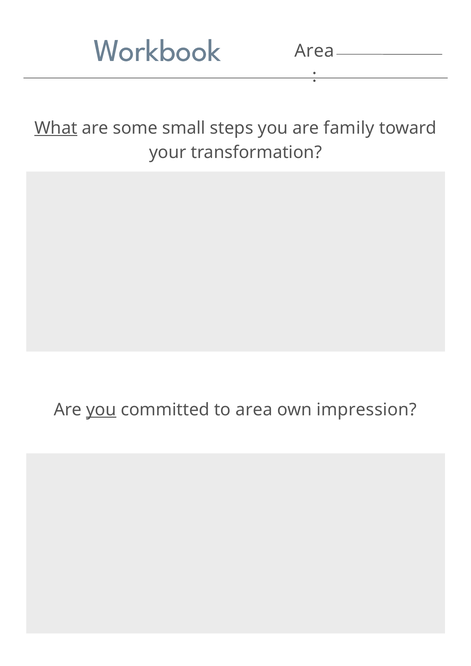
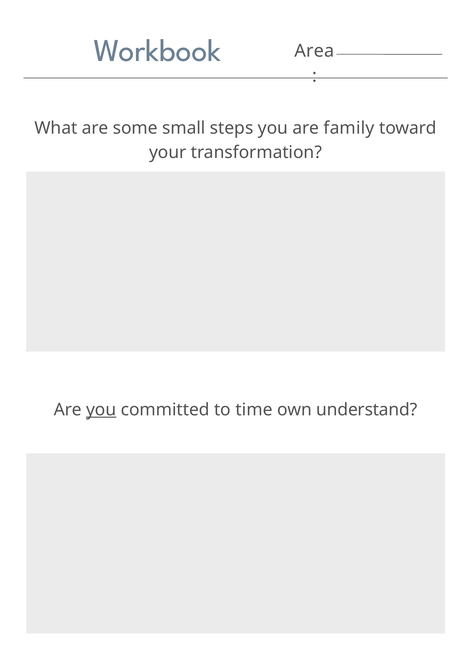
What underline: present -> none
to area: area -> time
impression: impression -> understand
